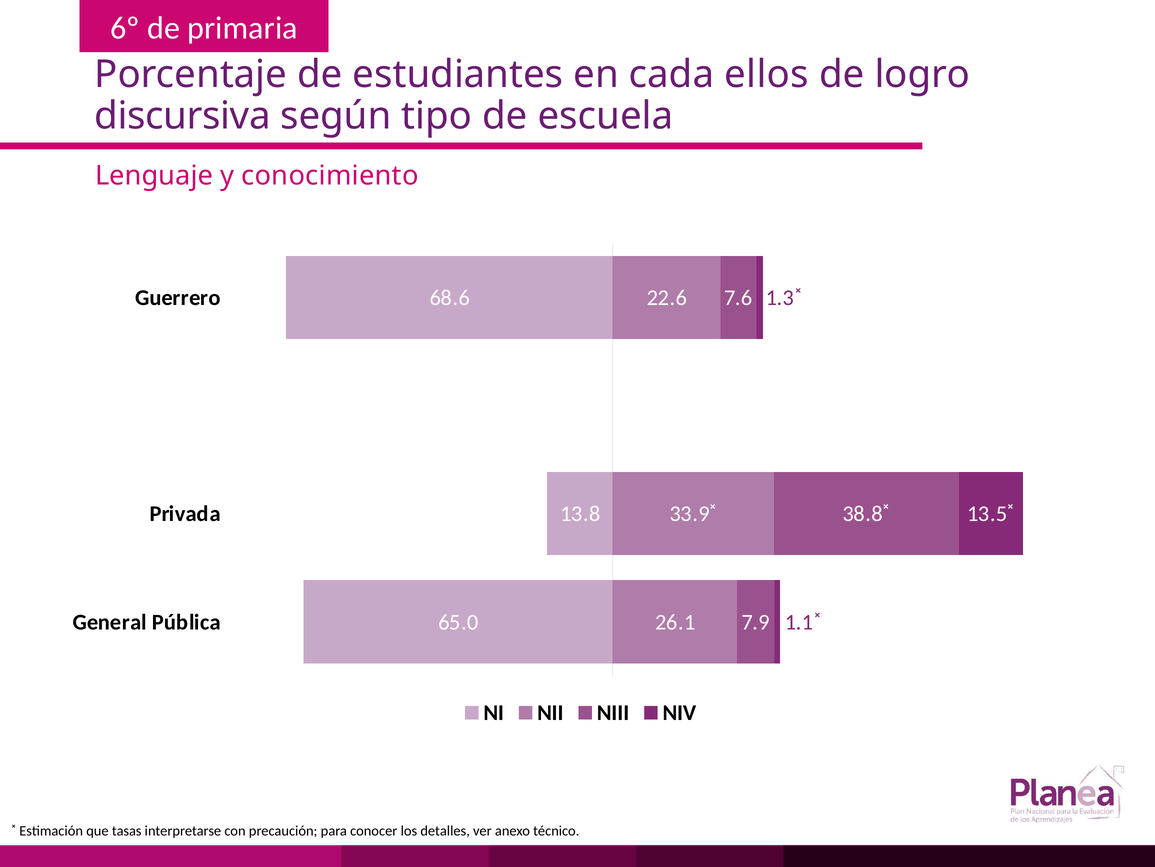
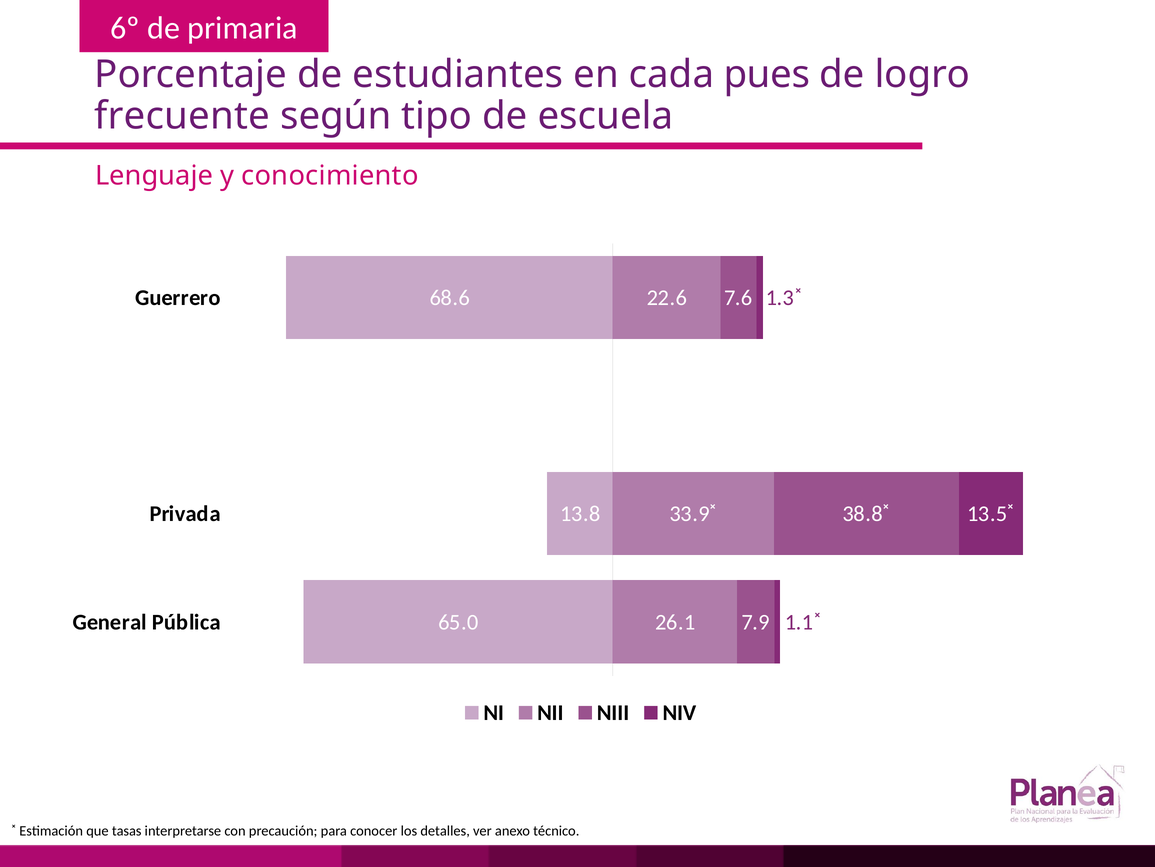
ellos: ellos -> pues
discursiva: discursiva -> frecuente
